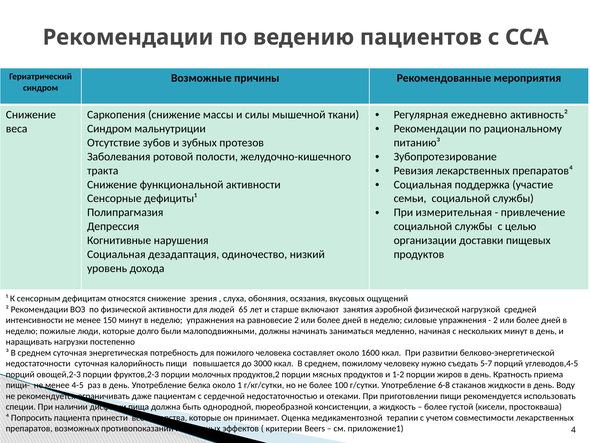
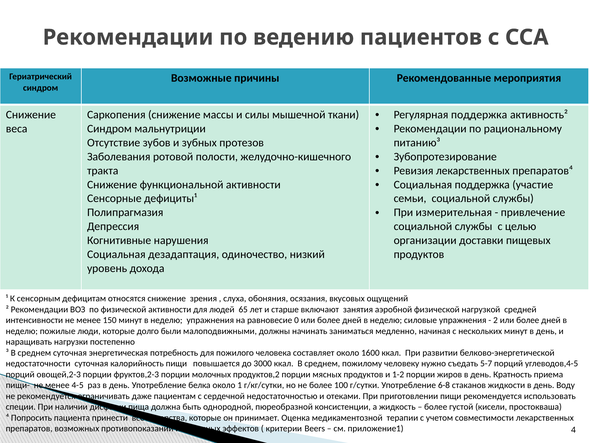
Регулярная ежедневно: ежедневно -> поддержка
равновесие 2: 2 -> 0
